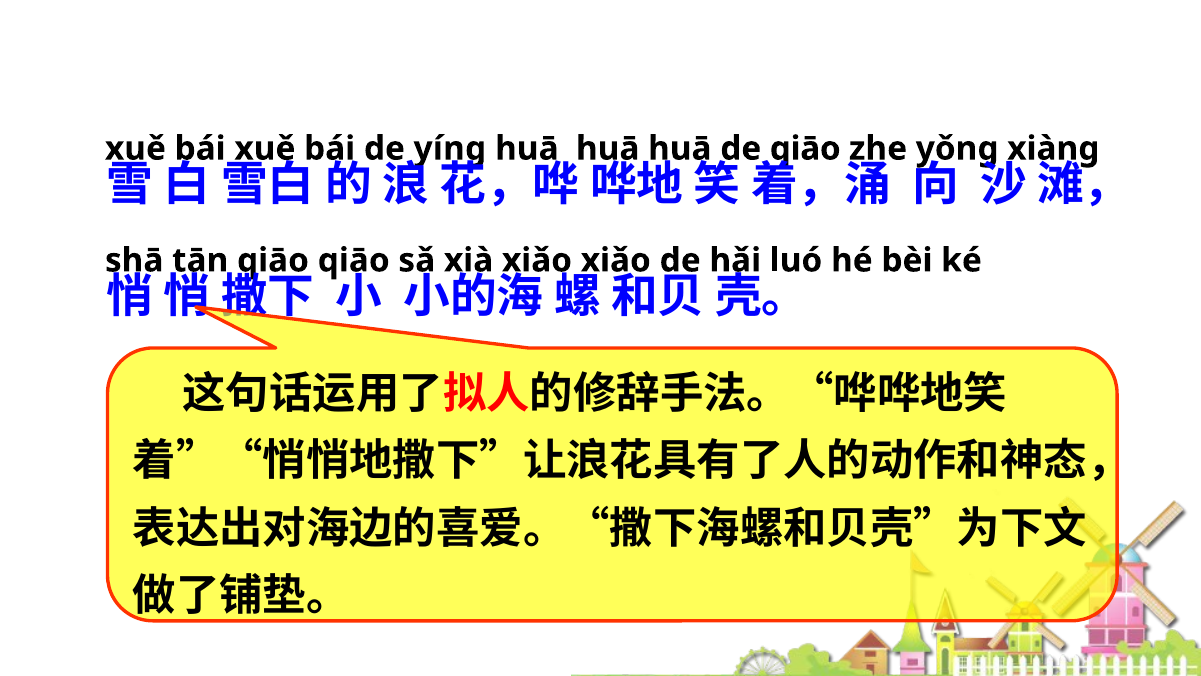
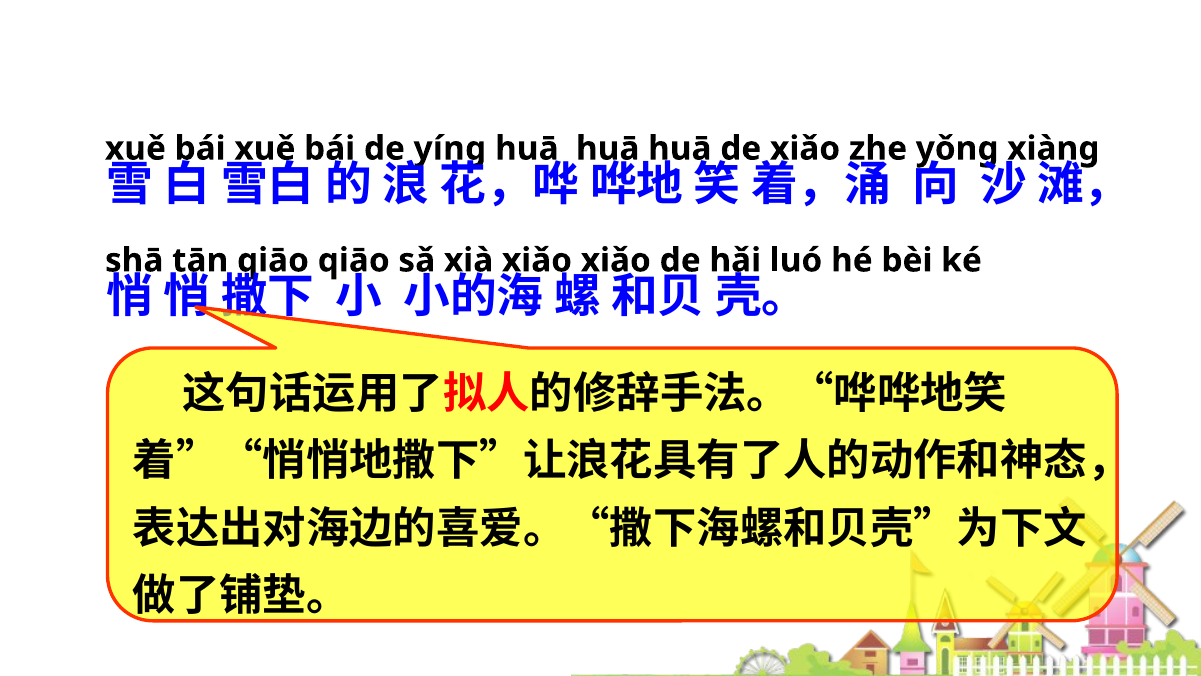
de qiāo: qiāo -> xiǎo
